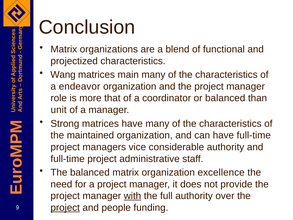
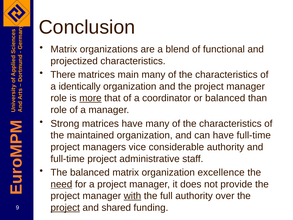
Wang: Wang -> There
endeavor: endeavor -> identically
more underline: none -> present
unit at (59, 110): unit -> role
need underline: none -> present
people: people -> shared
